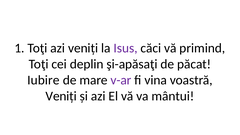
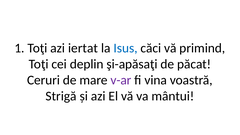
azi veniți: veniți -> iertat
Isus colour: purple -> blue
Iubire: Iubire -> Ceruri
Veniți at (61, 96): Veniți -> Strigă
